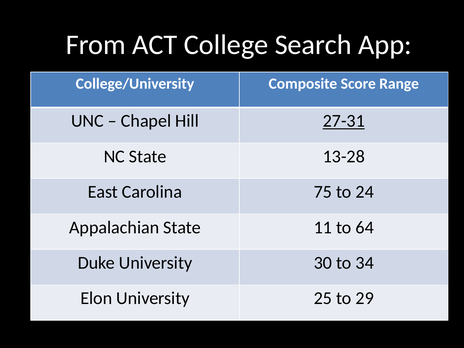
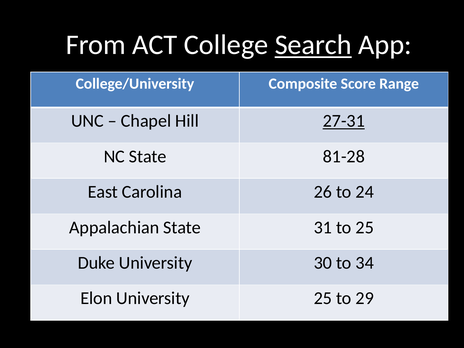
Search underline: none -> present
13-28: 13-28 -> 81-28
75: 75 -> 26
11: 11 -> 31
to 64: 64 -> 25
